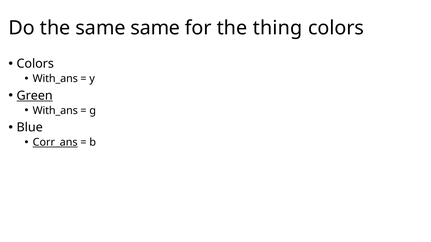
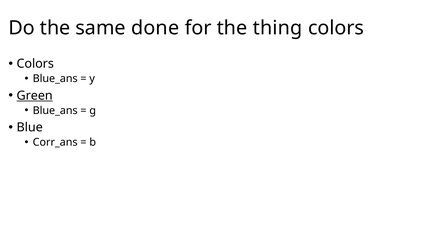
same same: same -> done
With_ans at (55, 79): With_ans -> Blue_ans
With_ans at (55, 111): With_ans -> Blue_ans
Corr_ans underline: present -> none
